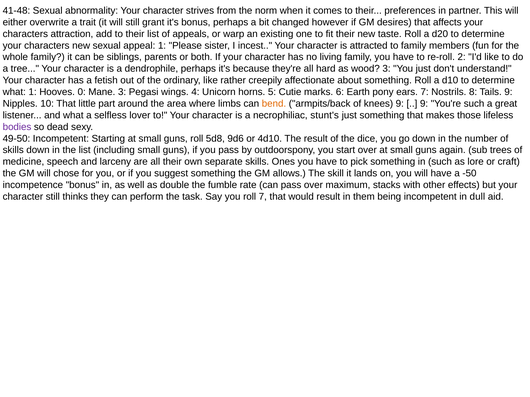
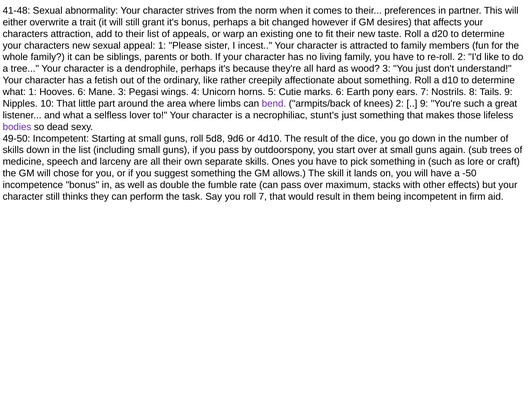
Hooves 0: 0 -> 6
bend colour: orange -> purple
knees 9: 9 -> 2
dull: dull -> firm
